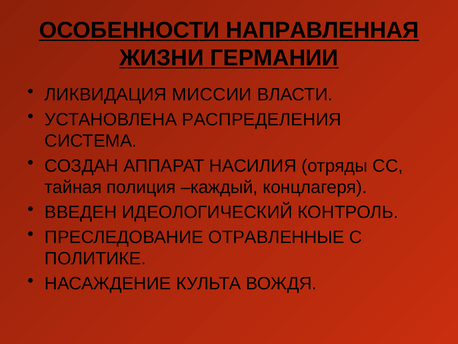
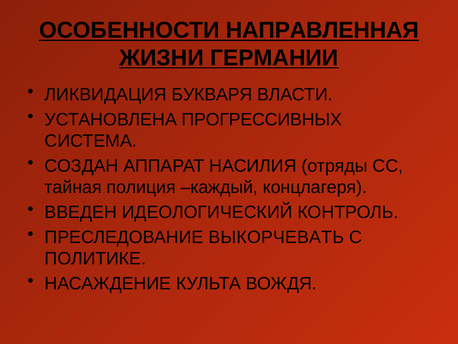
МИССИИ: МИССИИ -> БУКВАРЯ
РАСПРЕДЕЛЕНИЯ: РАСПРЕДЕЛЕНИЯ -> ПРОГРЕССИВНЫХ
ОТРАВЛЕННЫЕ: ОТРАВЛЕННЫЕ -> ВЫКОРЧЕВАТЬ
